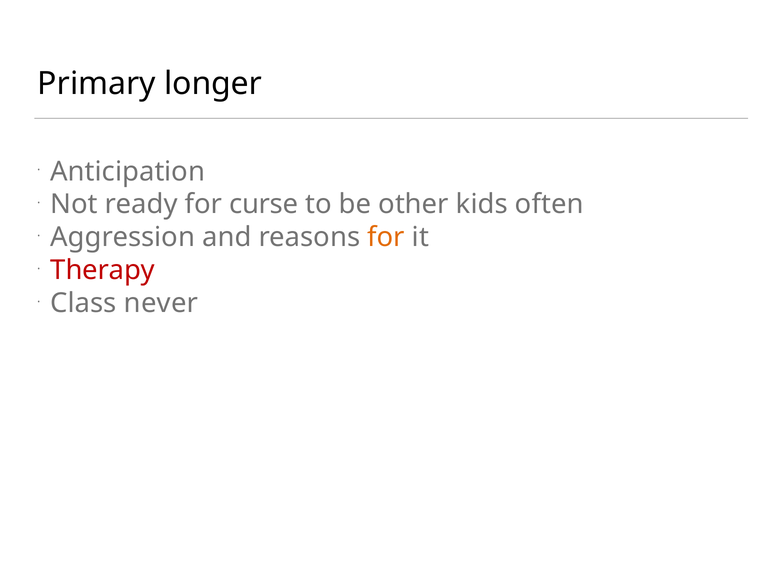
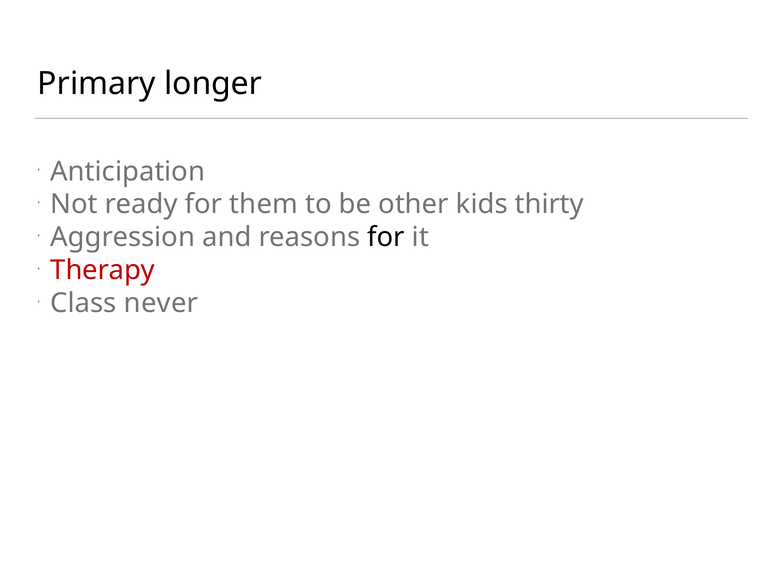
curse: curse -> them
often: often -> thirty
for at (386, 238) colour: orange -> black
